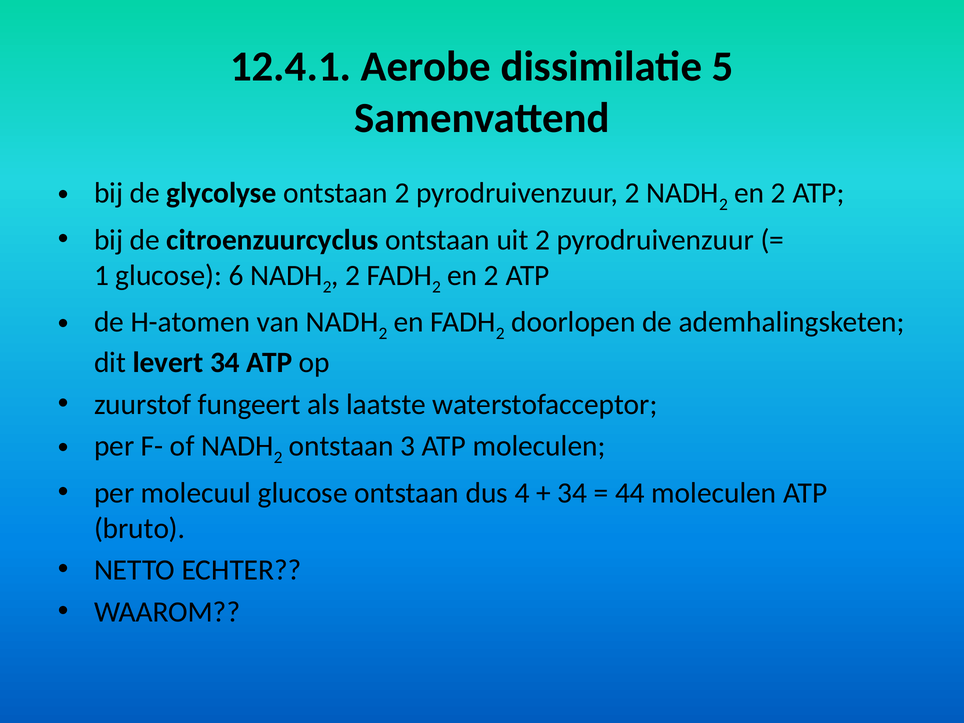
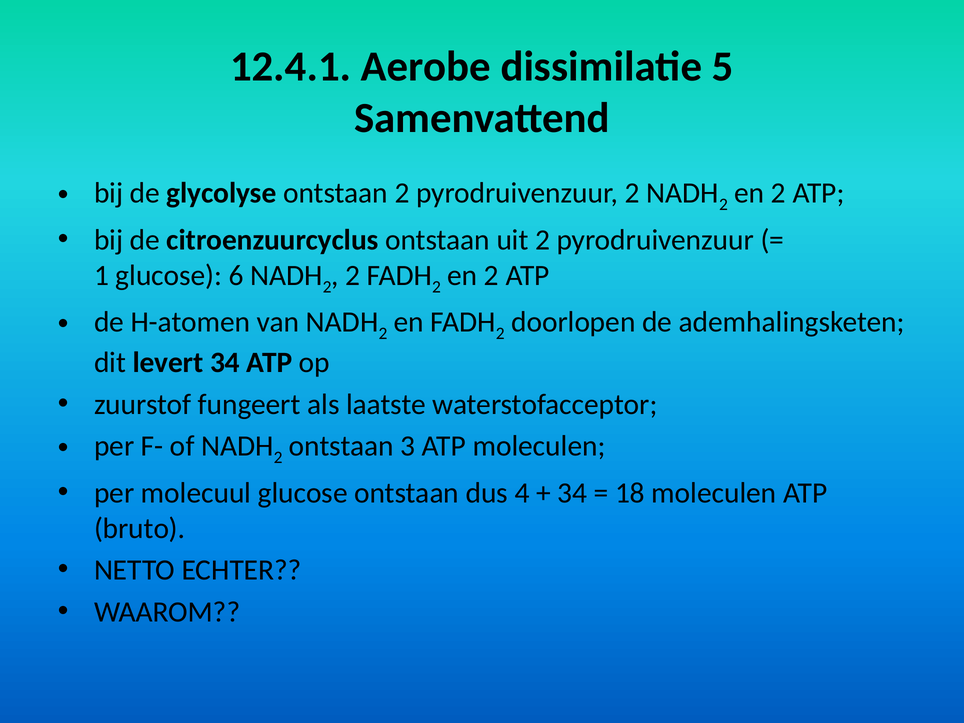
44: 44 -> 18
